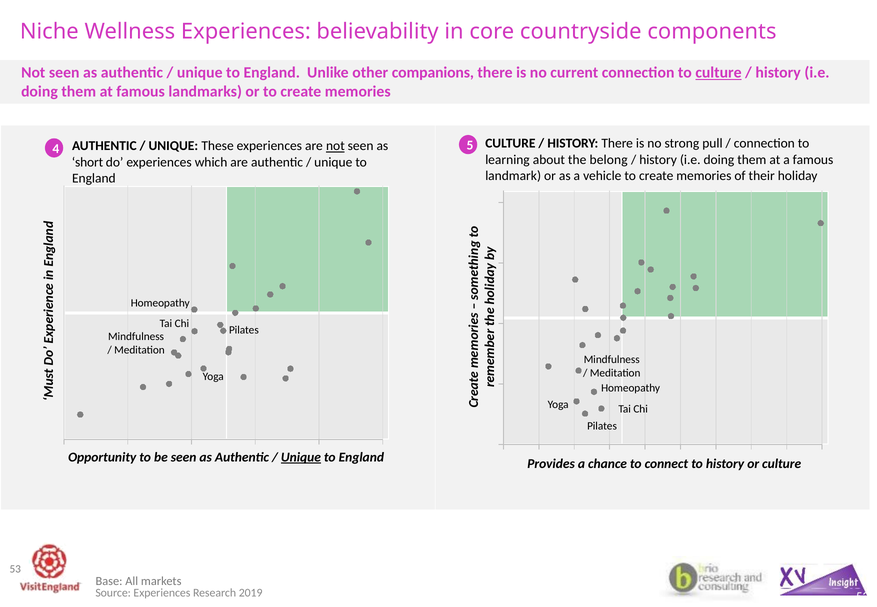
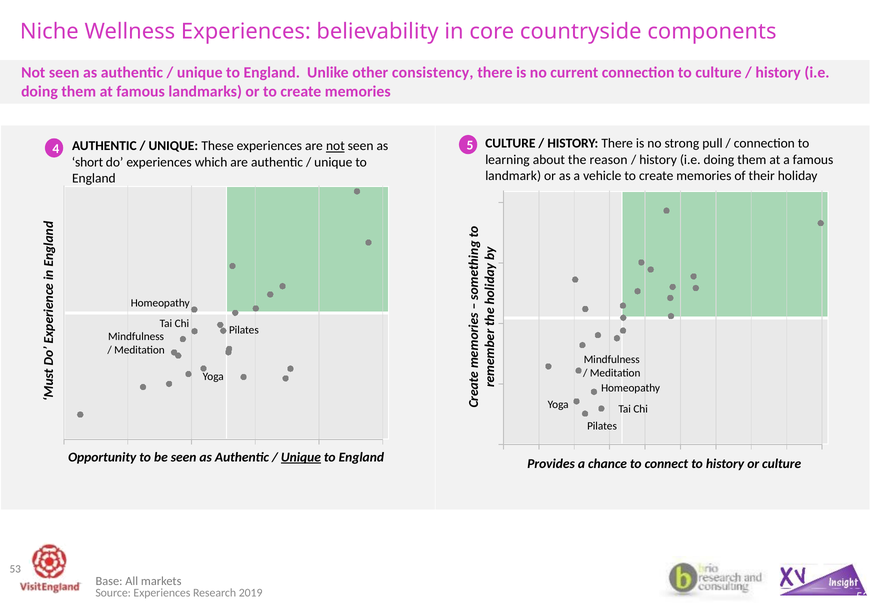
companions: companions -> consistency
culture at (718, 73) underline: present -> none
belong: belong -> reason
